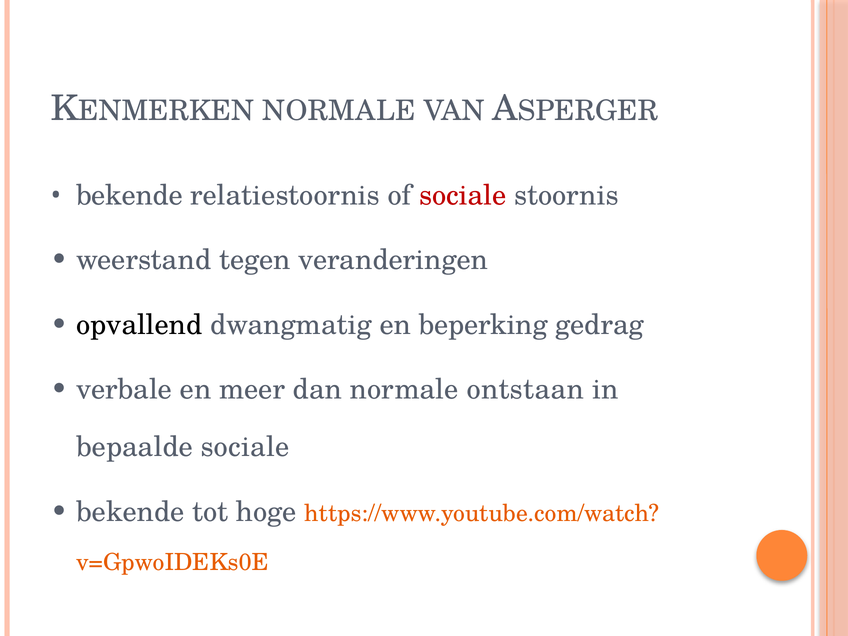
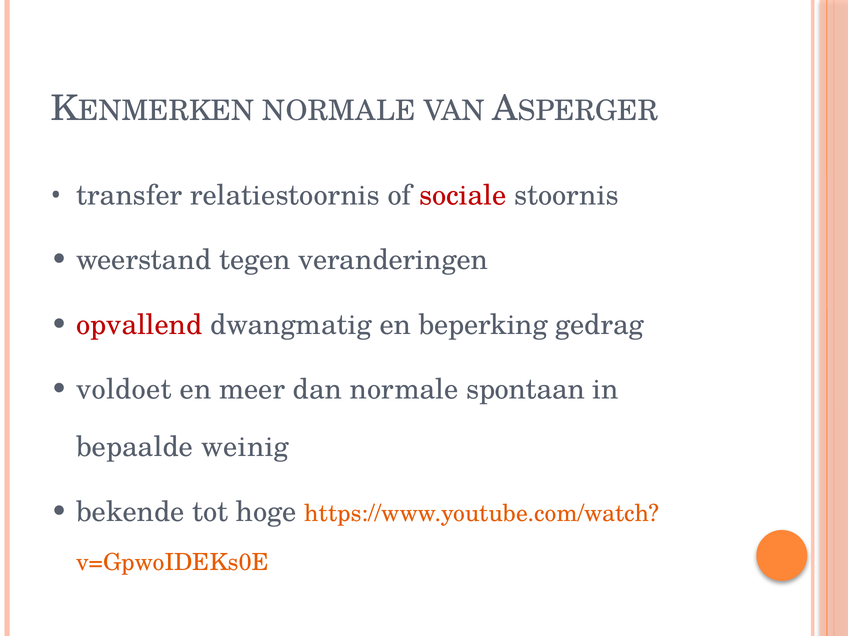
bekende at (129, 195): bekende -> transfer
opvallend colour: black -> red
verbale: verbale -> voldoet
ontstaan: ontstaan -> spontaan
bepaalde sociale: sociale -> weinig
